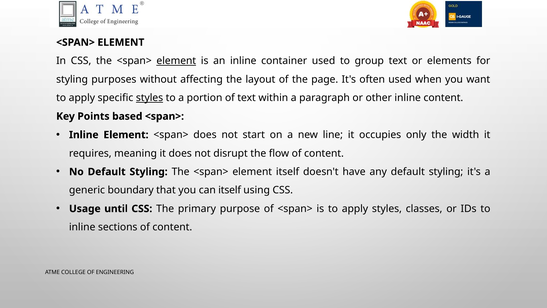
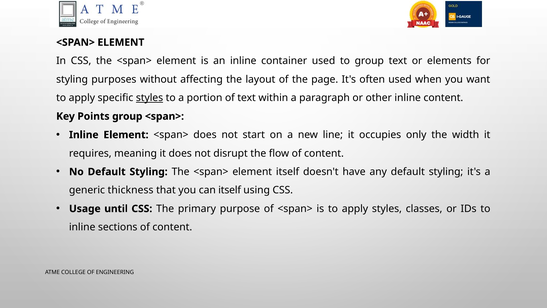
element at (176, 61) underline: present -> none
Points based: based -> group
boundary: boundary -> thickness
